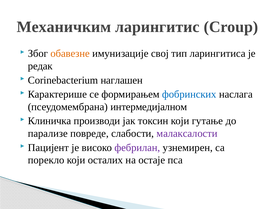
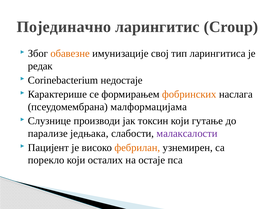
Механичким: Механичким -> Појединачно
наглашен: наглашен -> недостаје
фобринских colour: blue -> orange
интермедијалном: интермедијалном -> малформацијама
Клиничка: Клиничка -> Слузнице
повреде: повреде -> једњака
фебрилан colour: purple -> orange
